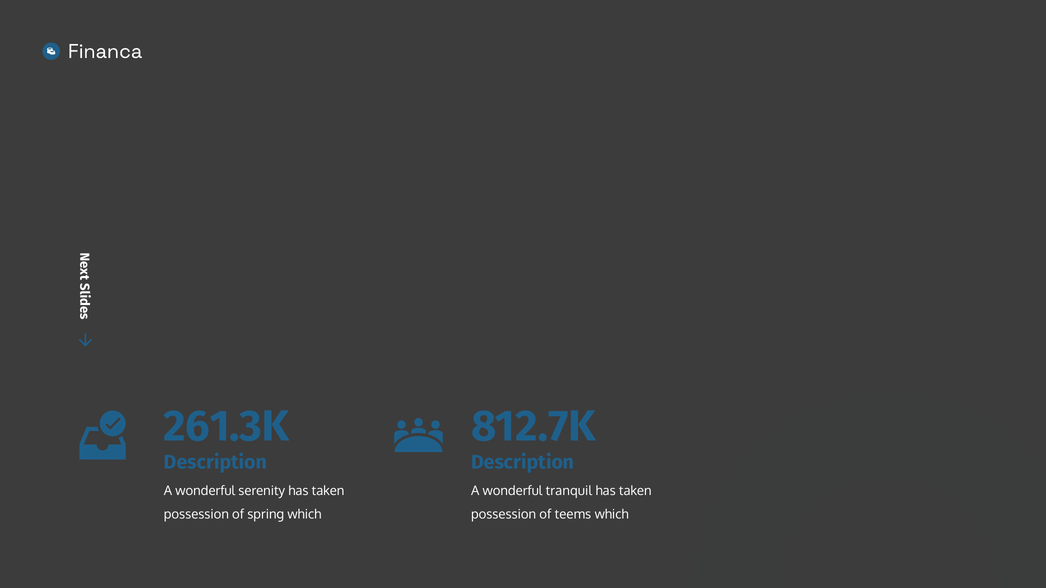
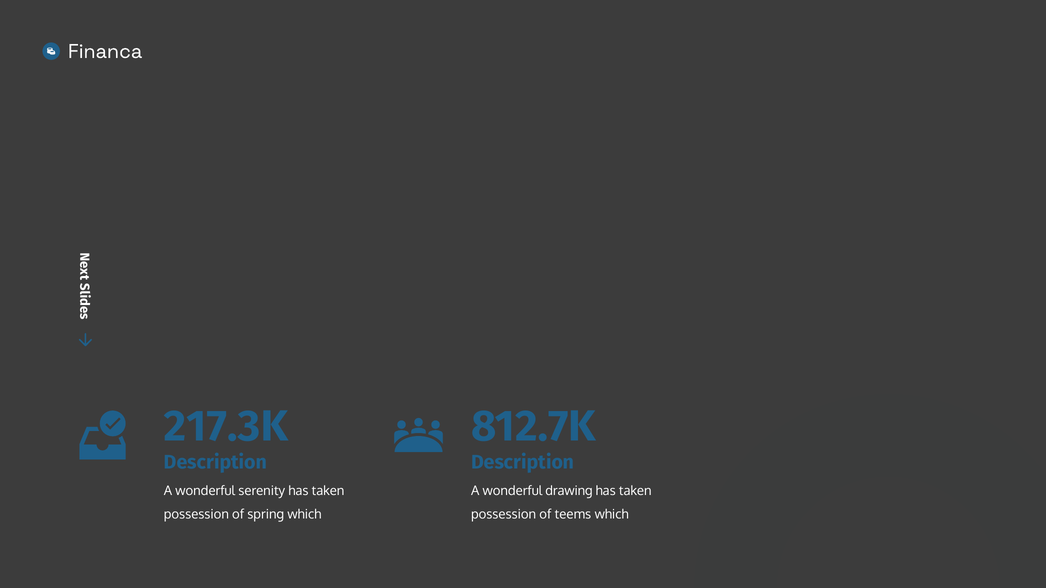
261.3K: 261.3K -> 217.3K
tranquil: tranquil -> drawing
